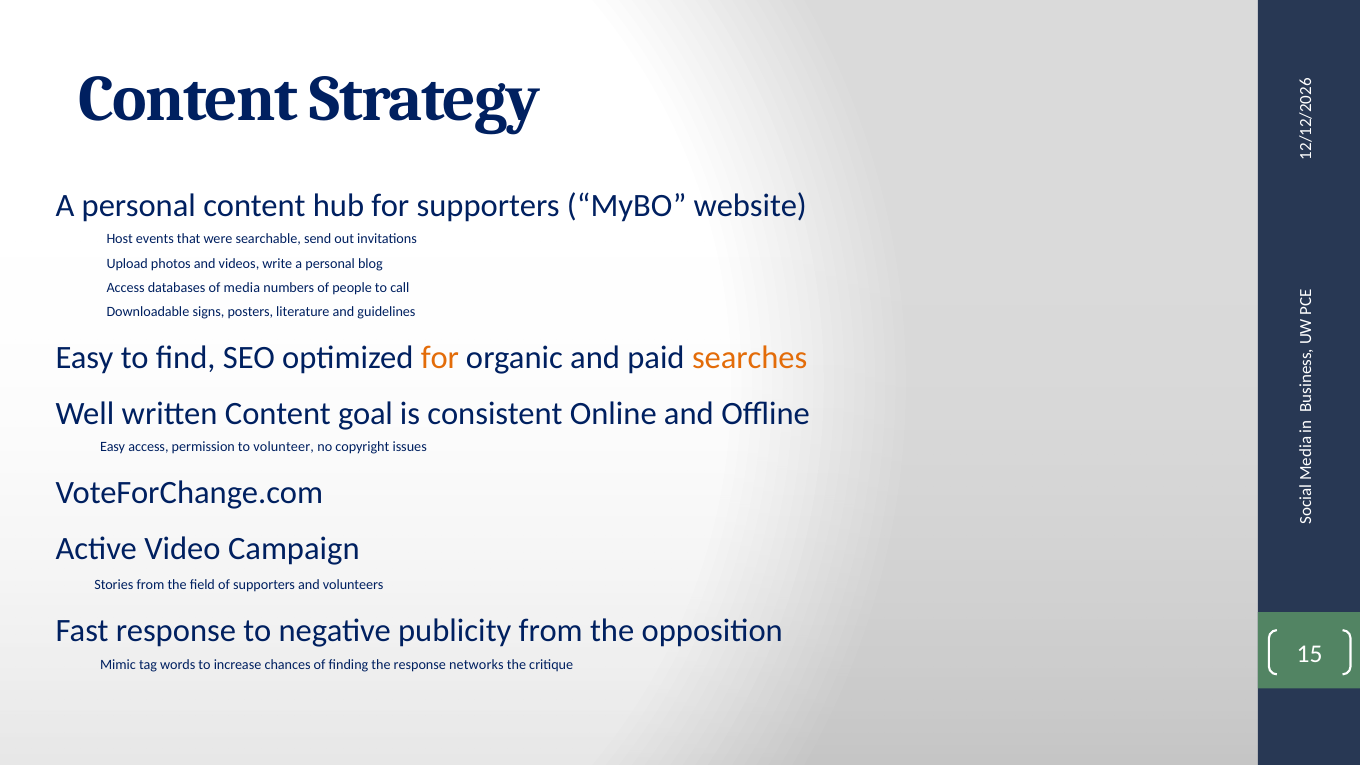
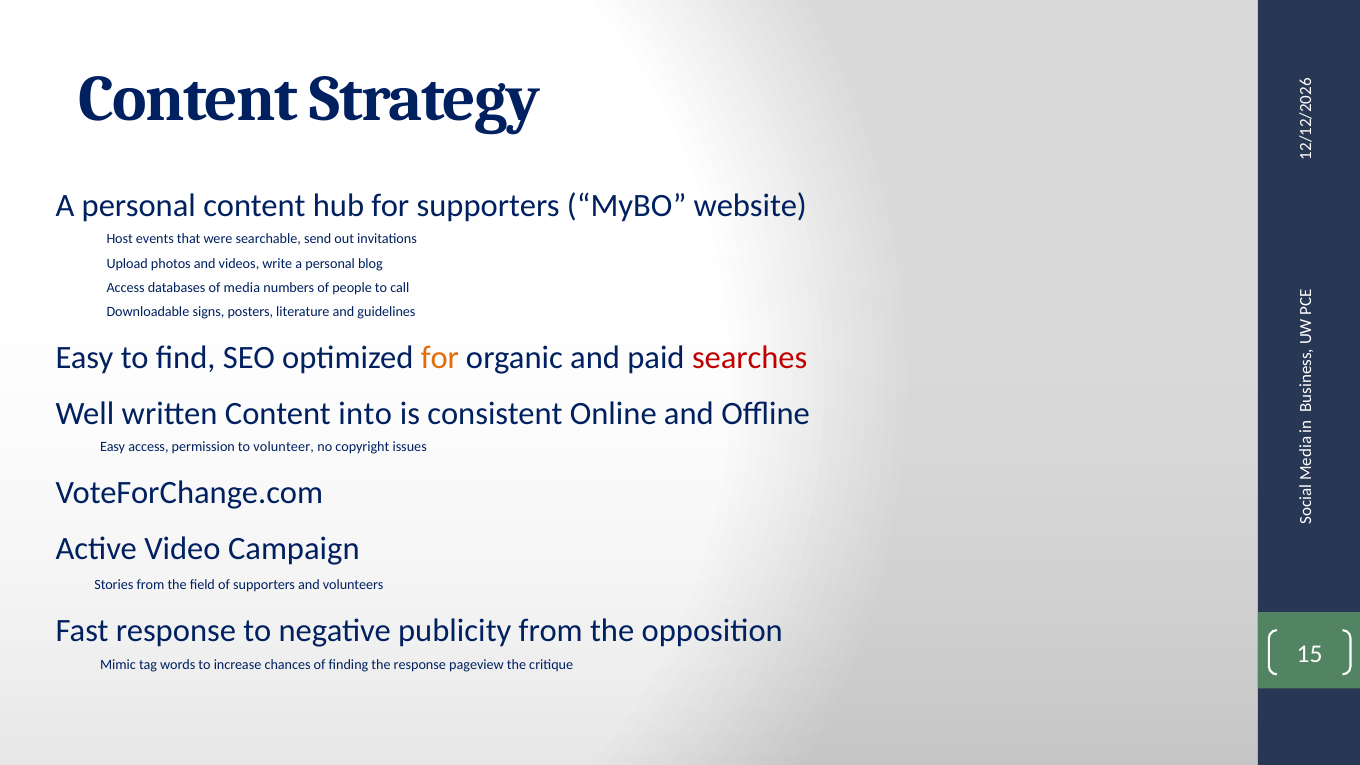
searches colour: orange -> red
goal: goal -> into
networks: networks -> pageview
